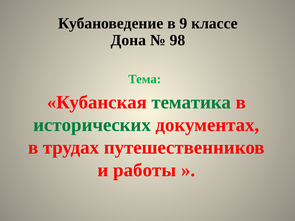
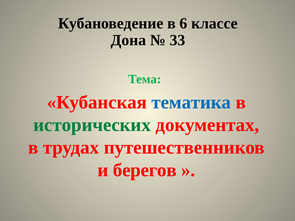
9: 9 -> 6
98: 98 -> 33
тематика colour: green -> blue
работы: работы -> берегов
